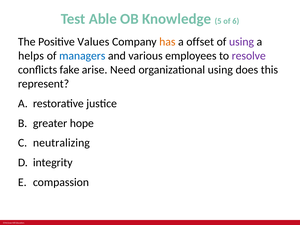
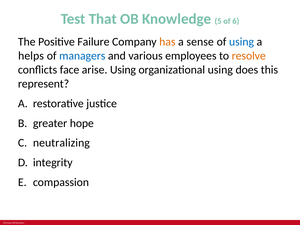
Able: Able -> That
Values: Values -> Failure
offset: offset -> sense
using at (242, 42) colour: purple -> blue
resolve colour: purple -> orange
fake: fake -> face
arise Need: Need -> Using
